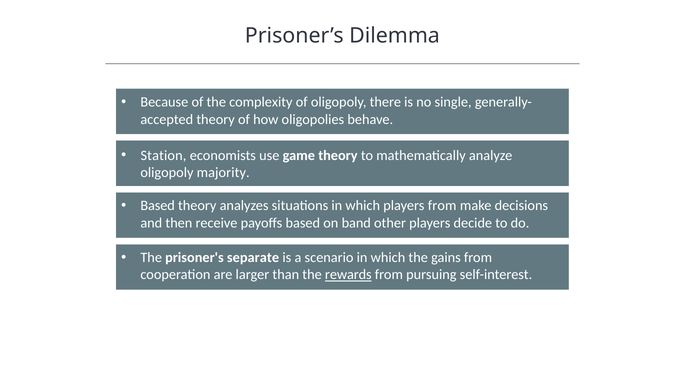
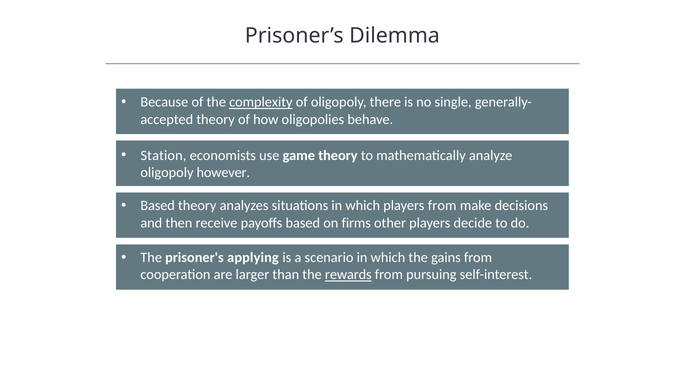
complexity underline: none -> present
majority: majority -> however
band: band -> firms
separate: separate -> applying
